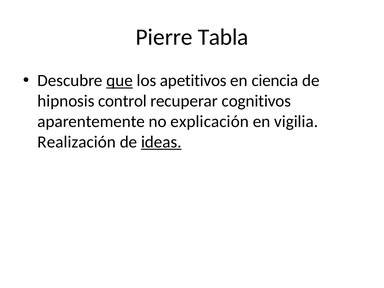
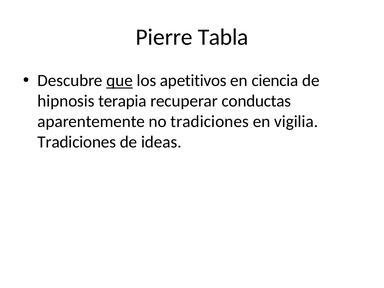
control: control -> terapia
cognitivos: cognitivos -> conductas
no explicación: explicación -> tradiciones
Realización at (77, 142): Realización -> Tradiciones
ideas underline: present -> none
